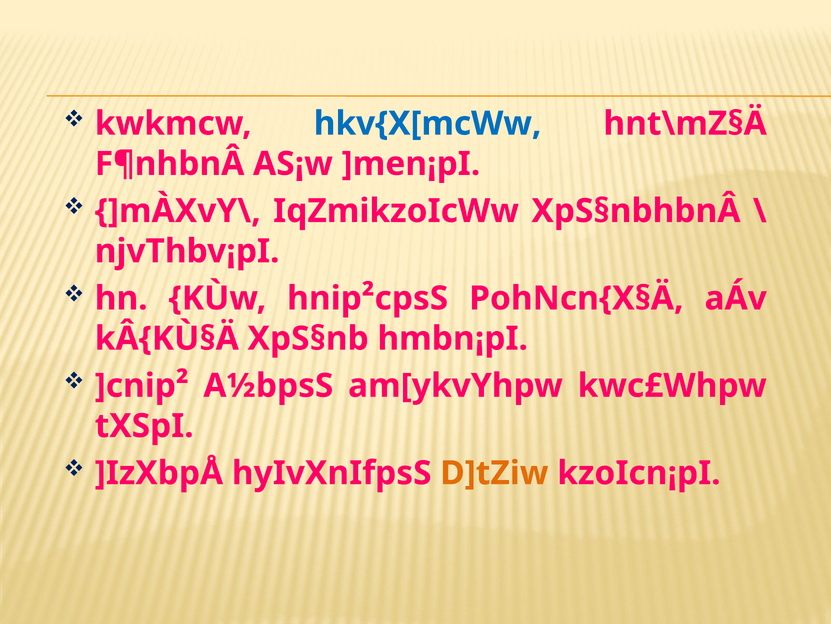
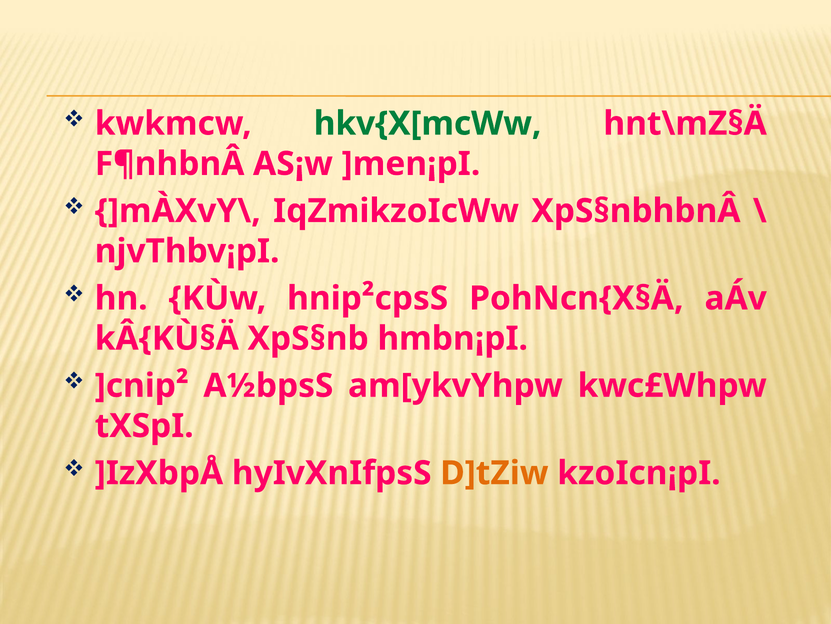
hkv{X[mcWw colour: blue -> green
